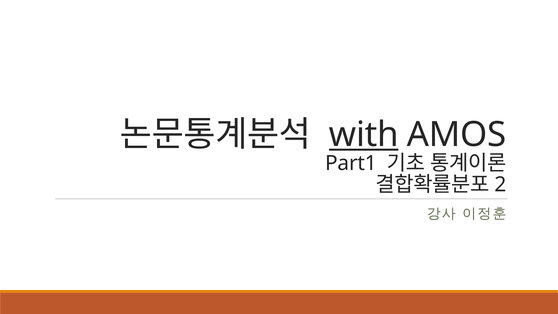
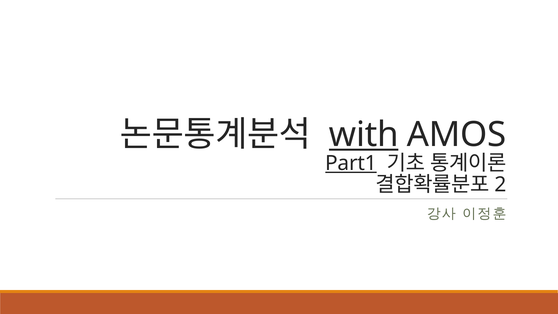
Part1 underline: none -> present
